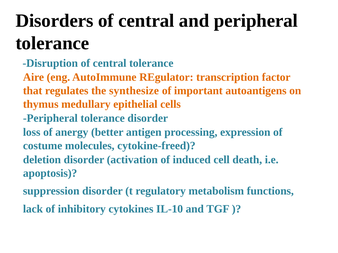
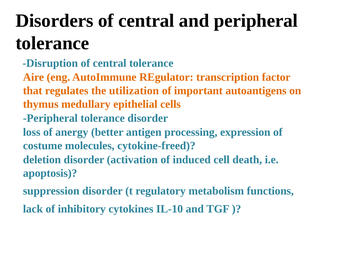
synthesize: synthesize -> utilization
